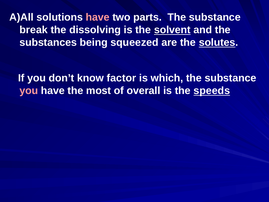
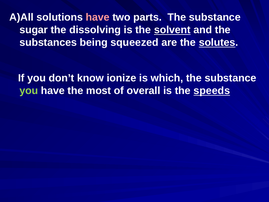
break: break -> sugar
factor: factor -> ionize
you at (29, 91) colour: pink -> light green
